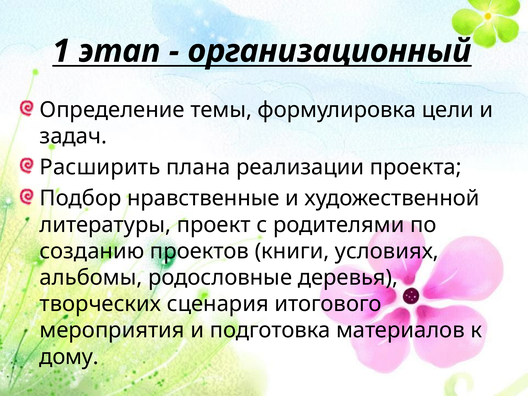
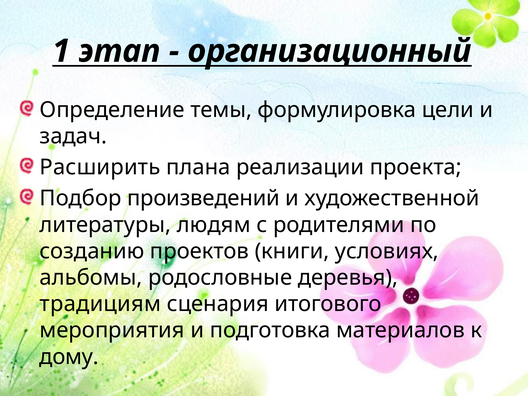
нравственные: нравственные -> произведений
проект: проект -> людям
творческих: творческих -> традициям
